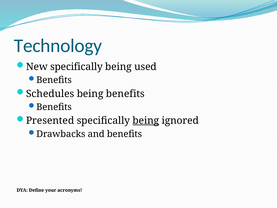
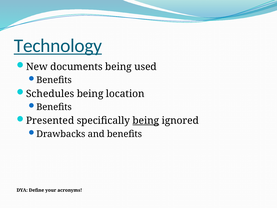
Technology underline: none -> present
New specifically: specifically -> documents
being benefits: benefits -> location
